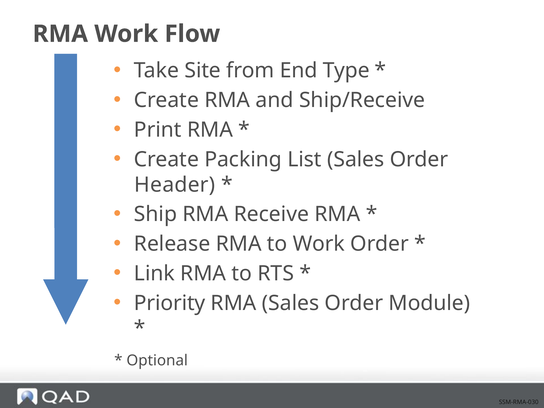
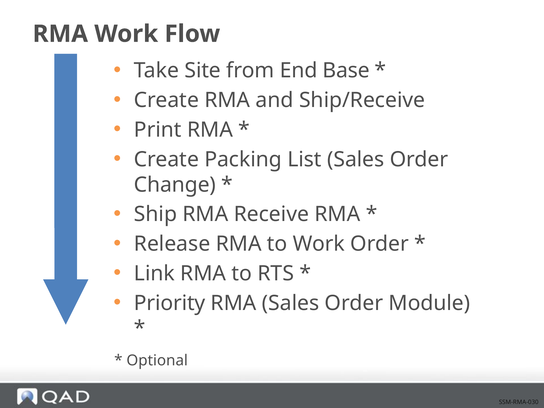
Type: Type -> Base
Header: Header -> Change
